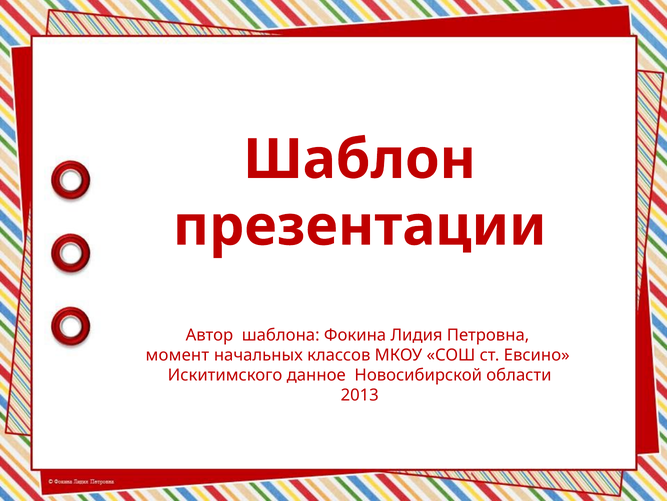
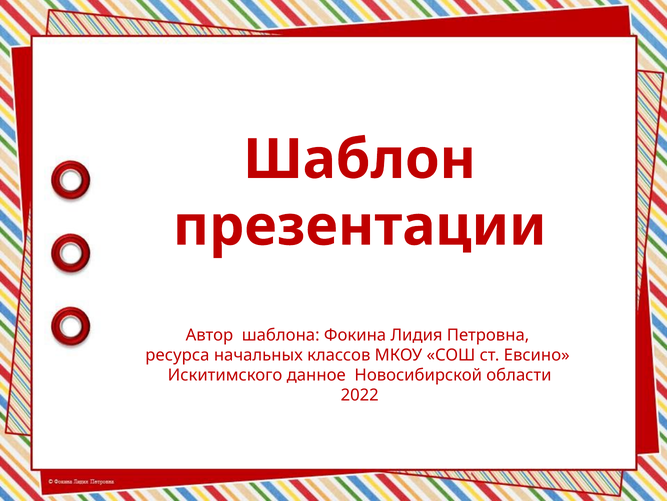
момент: момент -> ресурса
2013: 2013 -> 2022
